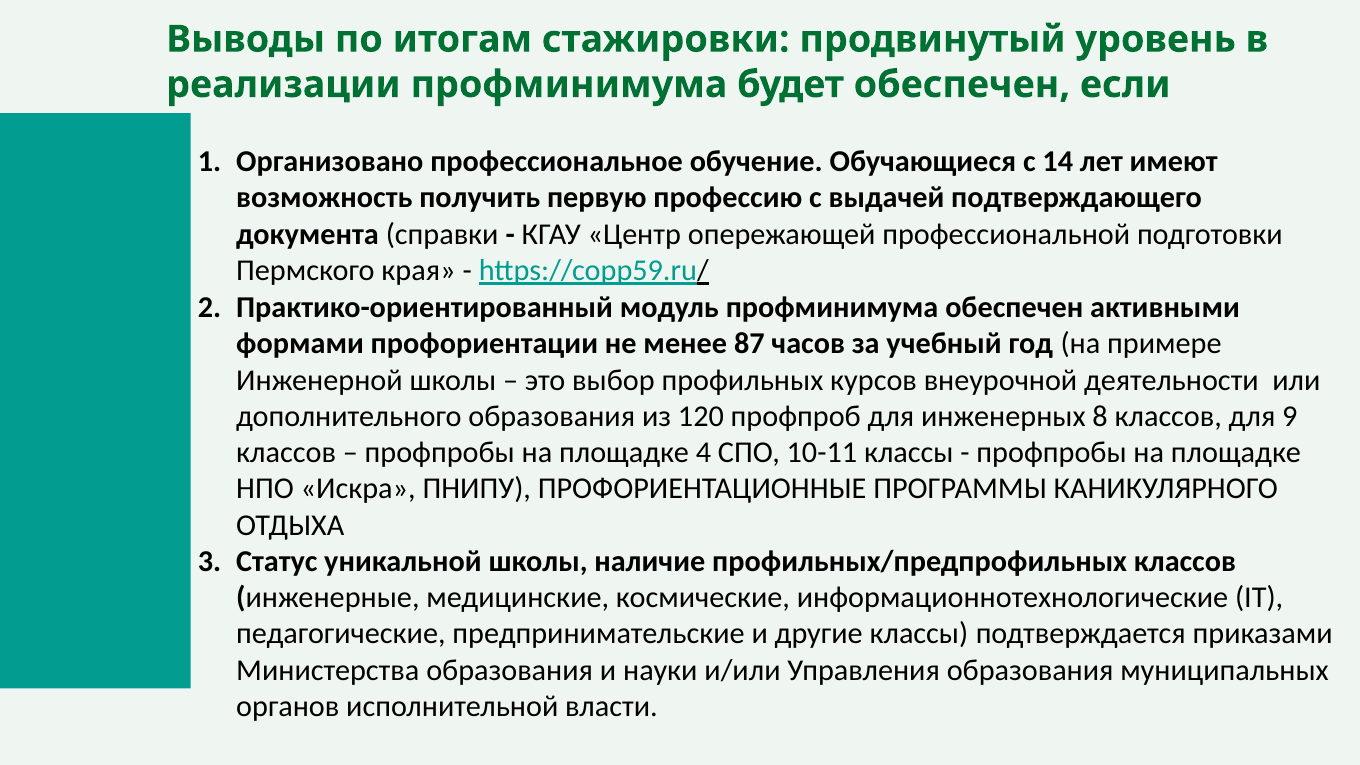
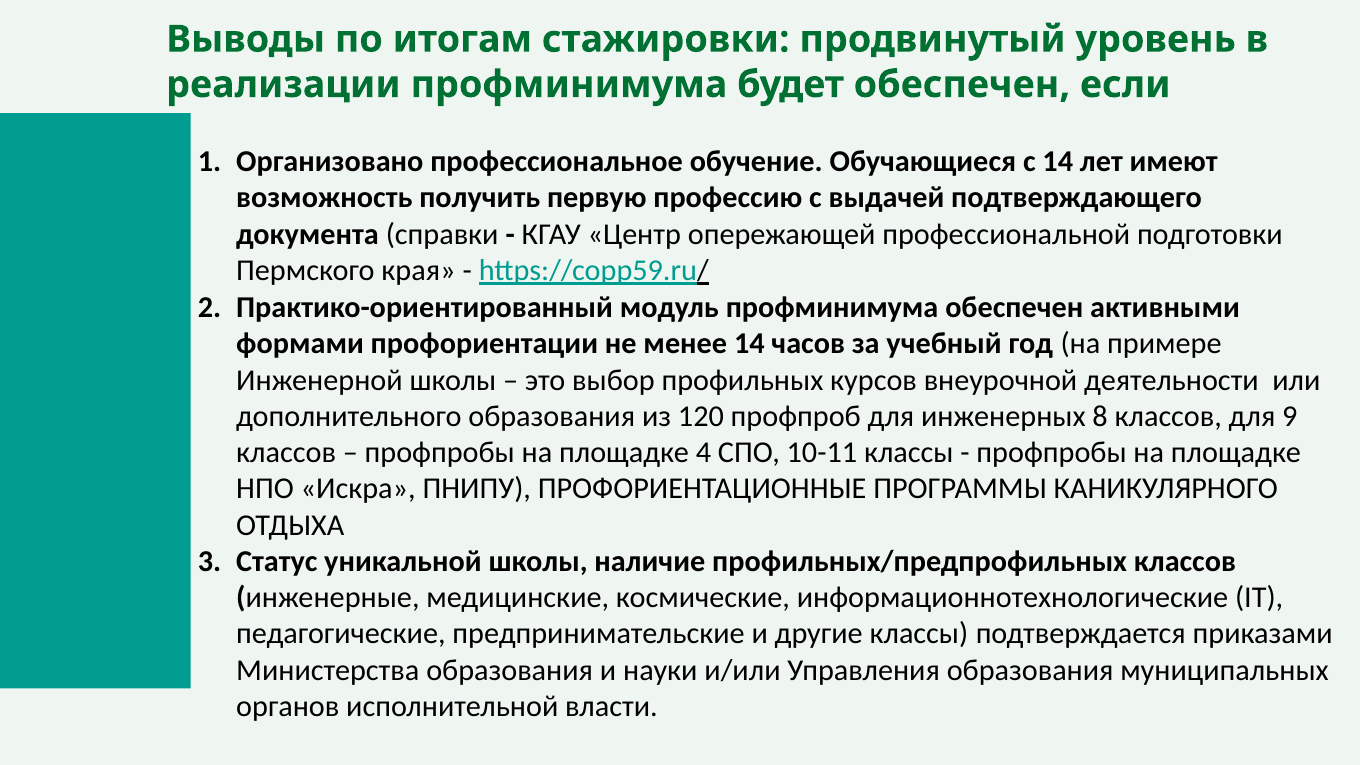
менее 87: 87 -> 14
